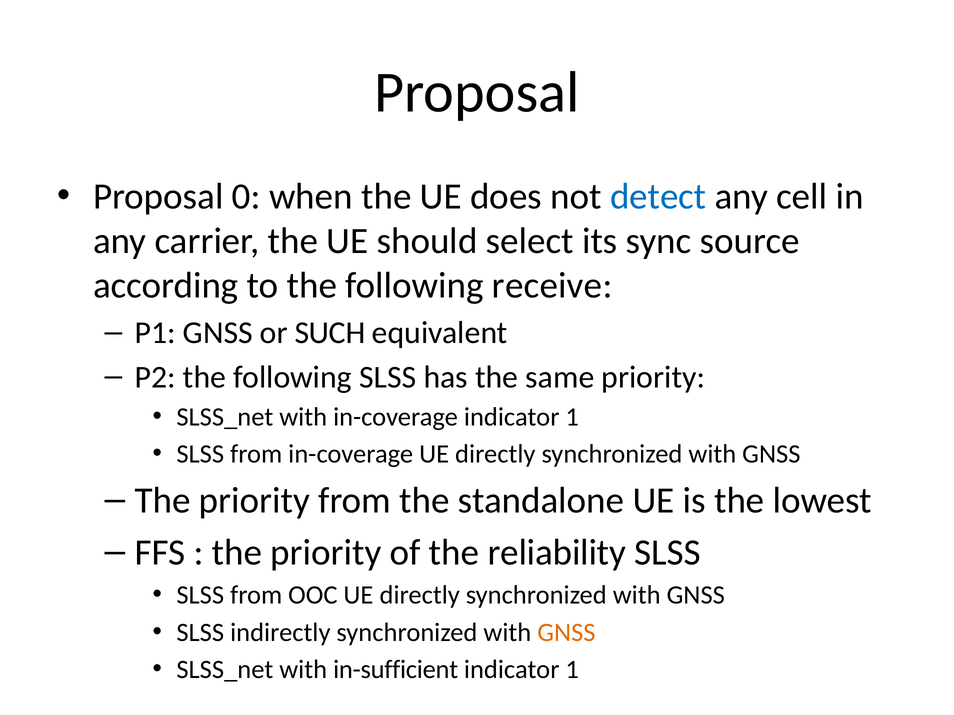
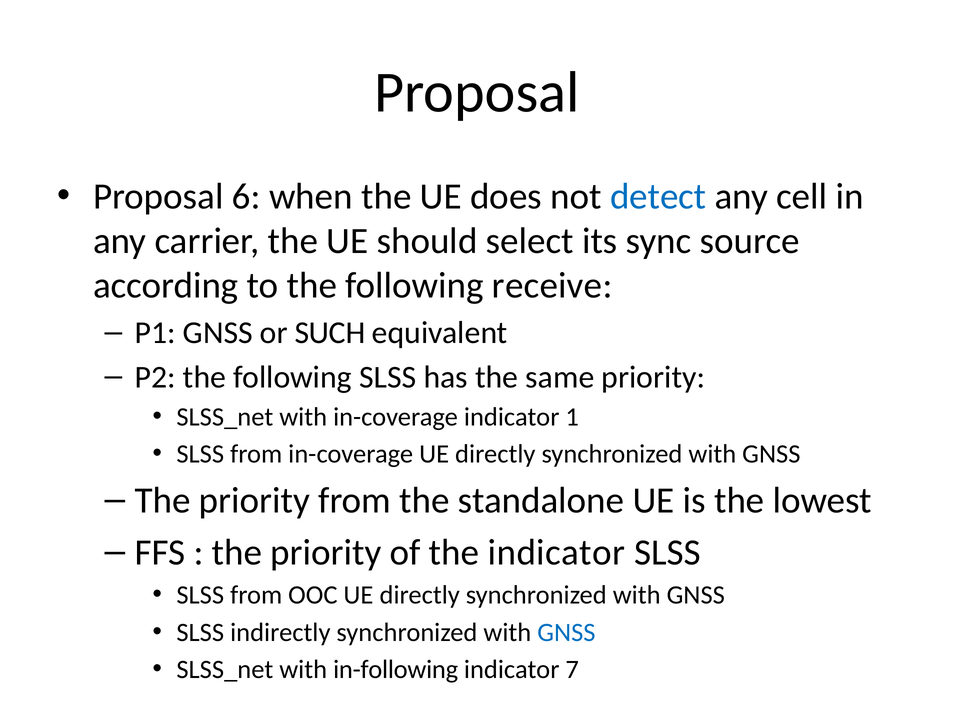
0: 0 -> 6
the reliability: reliability -> indicator
GNSS at (566, 633) colour: orange -> blue
in-sufficient: in-sufficient -> in-following
1 at (572, 670): 1 -> 7
